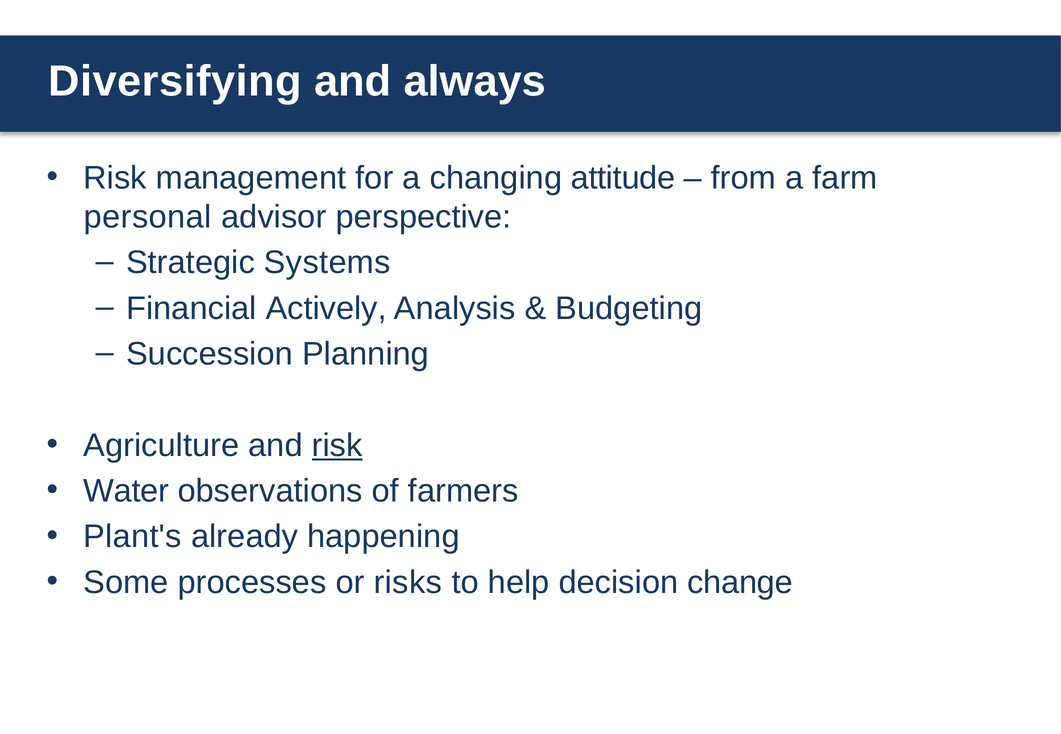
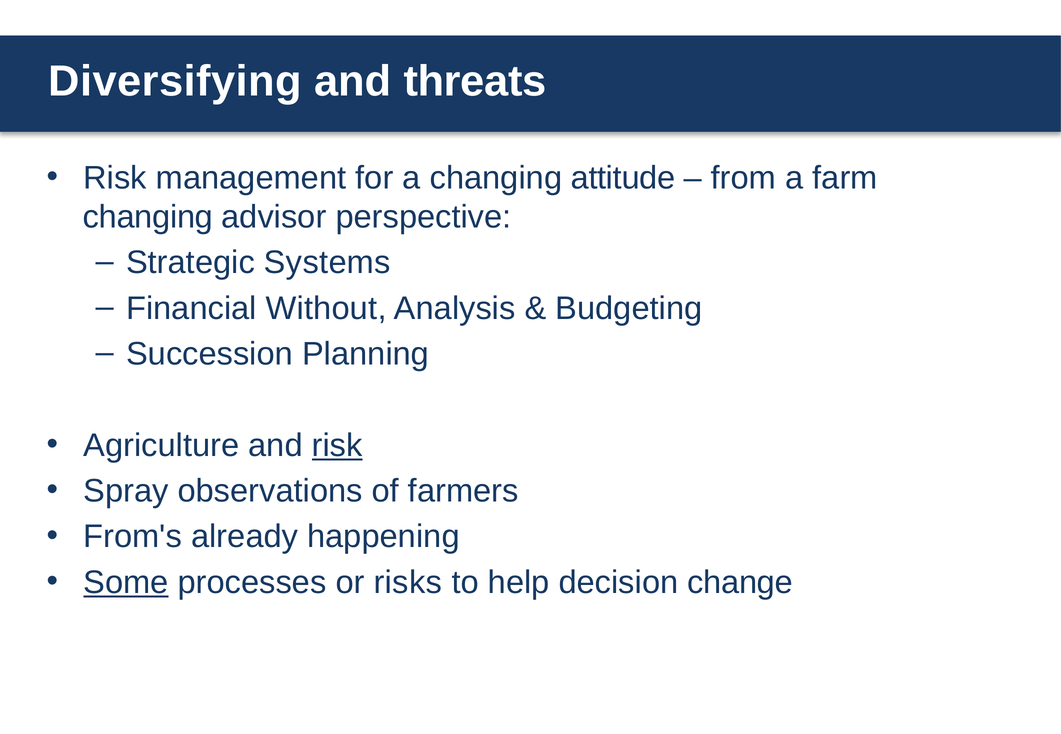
always: always -> threats
personal at (148, 217): personal -> changing
Actively: Actively -> Without
Water: Water -> Spray
Plant's: Plant's -> From's
Some underline: none -> present
